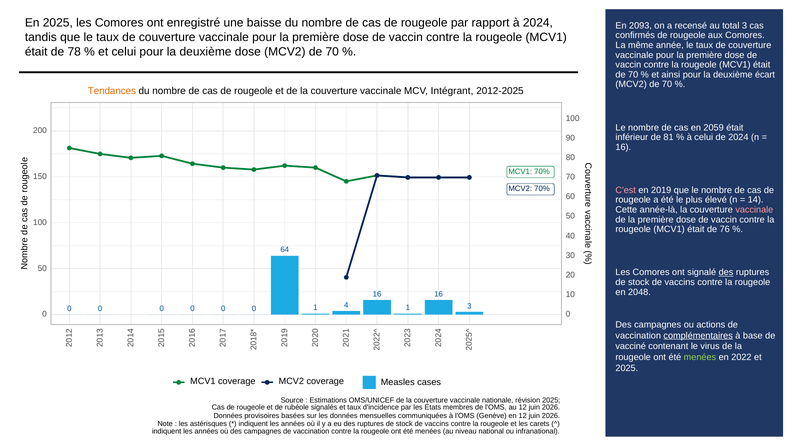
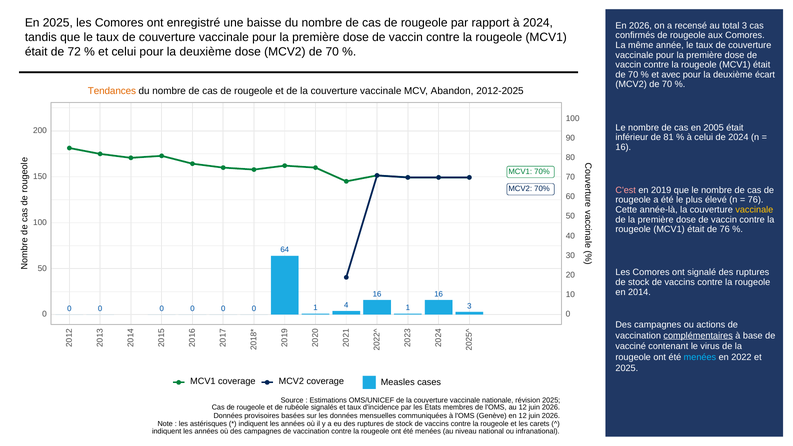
En 2093: 2093 -> 2026
78: 78 -> 72
ainsi: ainsi -> avec
Intégrant: Intégrant -> Abandon
2059: 2059 -> 2005
14 at (756, 200): 14 -> 76
vaccinale at (754, 210) colour: pink -> yellow
des at (726, 272) underline: present -> none
2048: 2048 -> 2014
menées at (700, 357) colour: light green -> light blue
